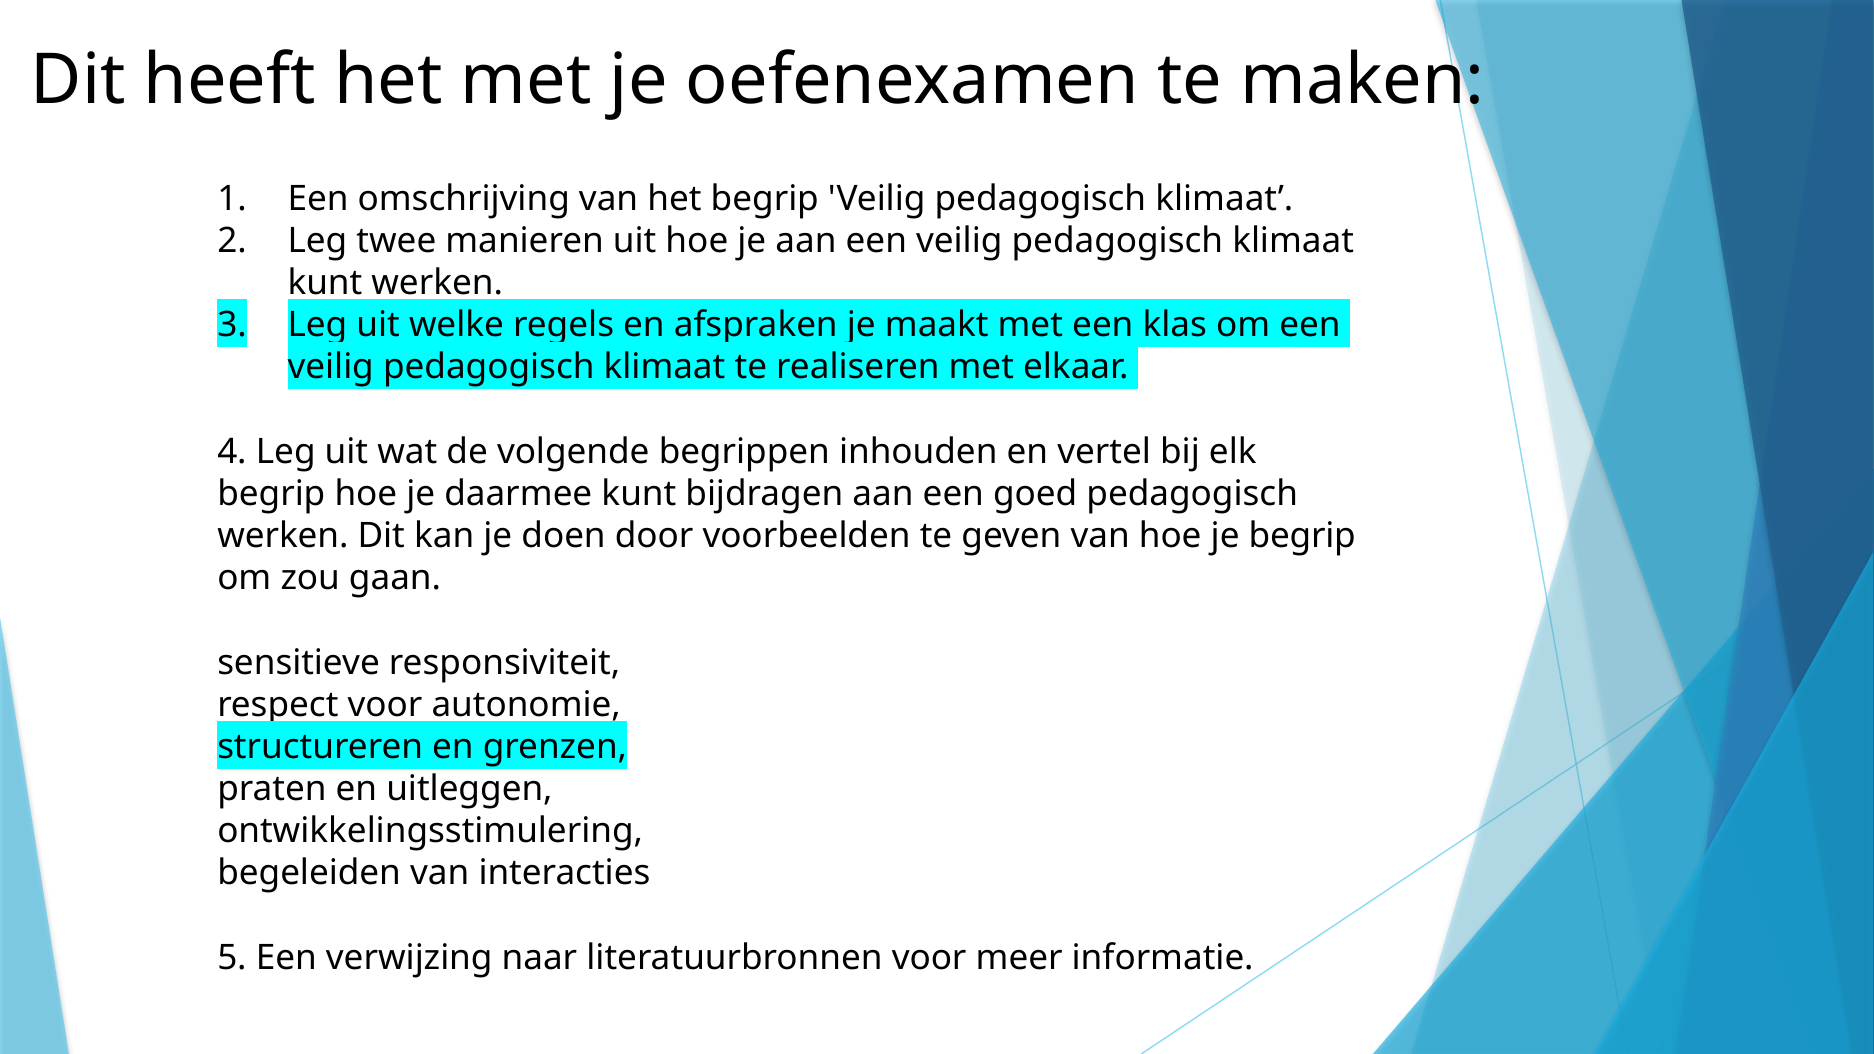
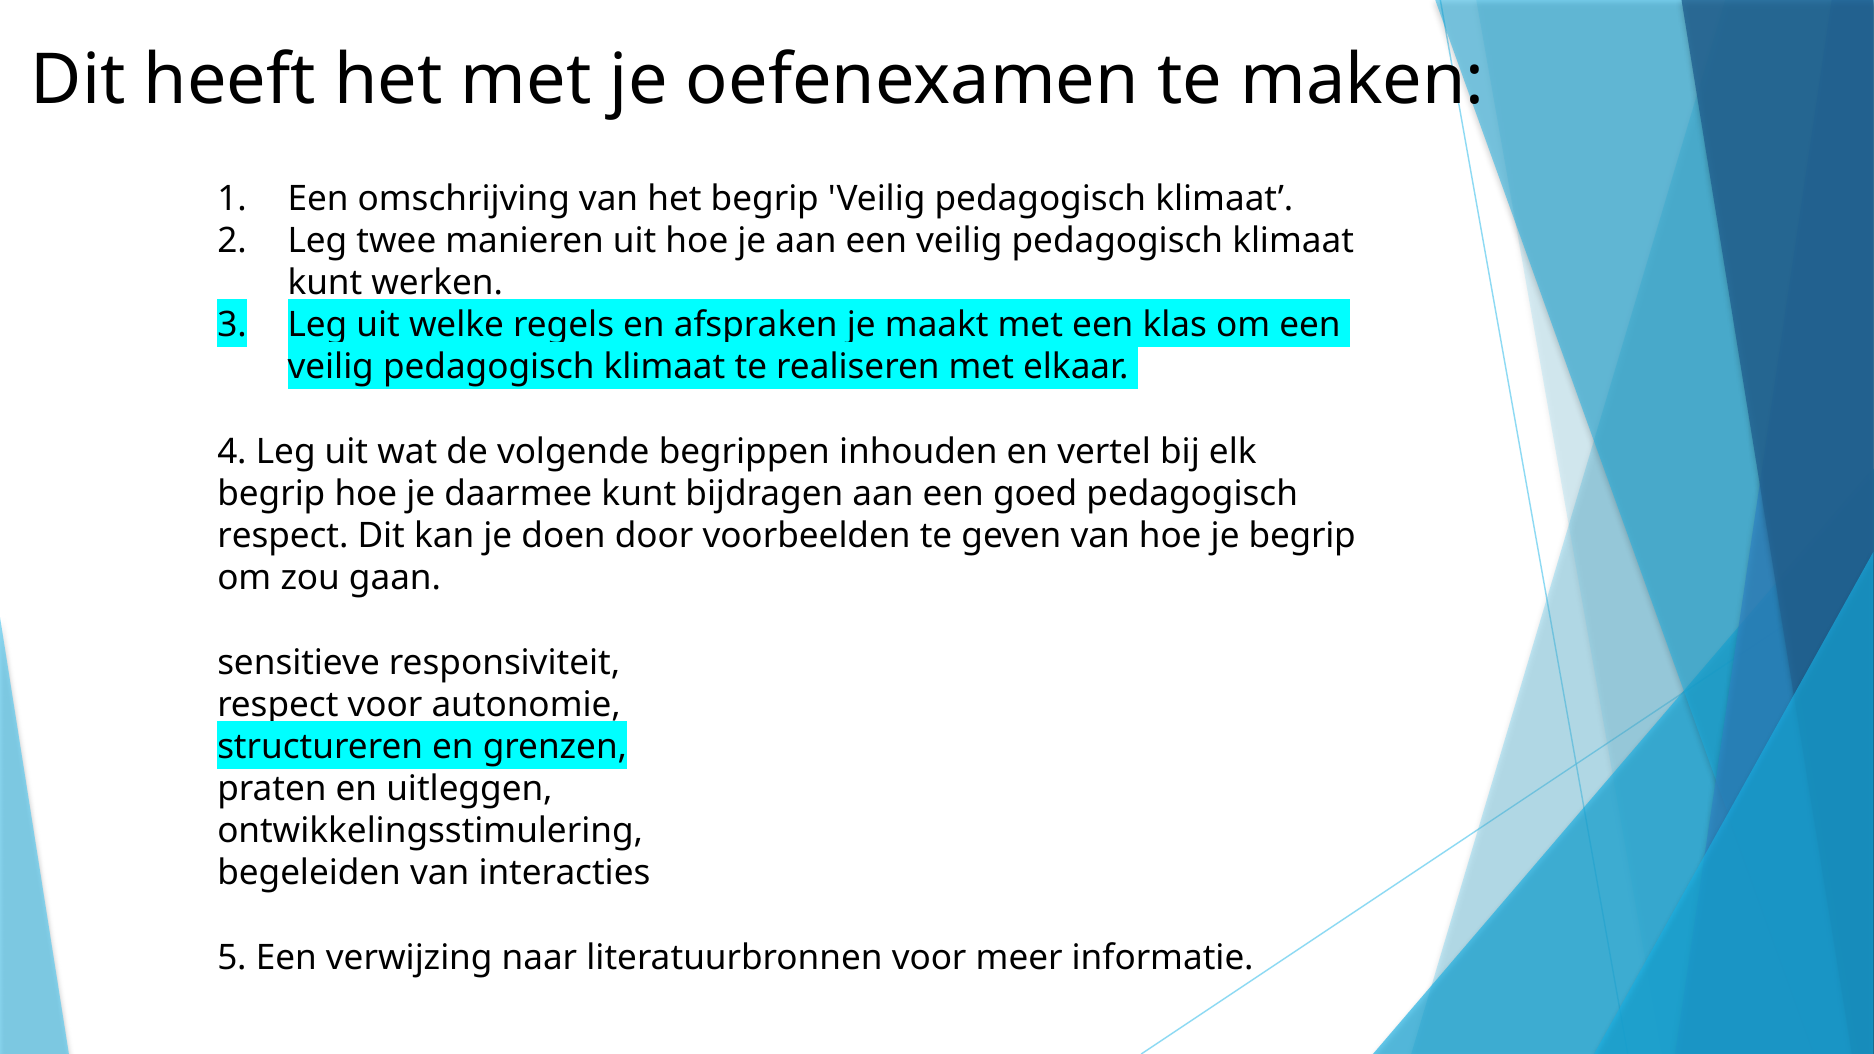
werken at (283, 536): werken -> respect
